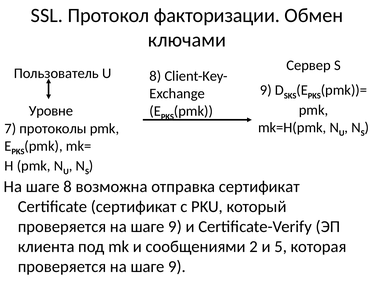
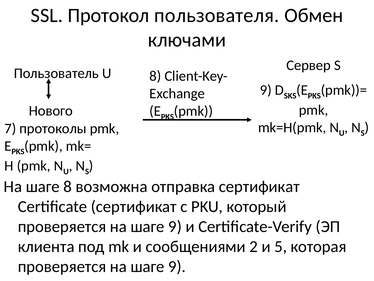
факторизации: факторизации -> пользователя
Уровне: Уровне -> Нового
